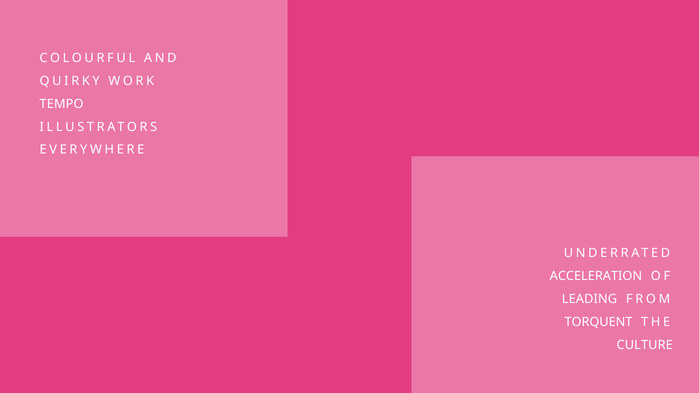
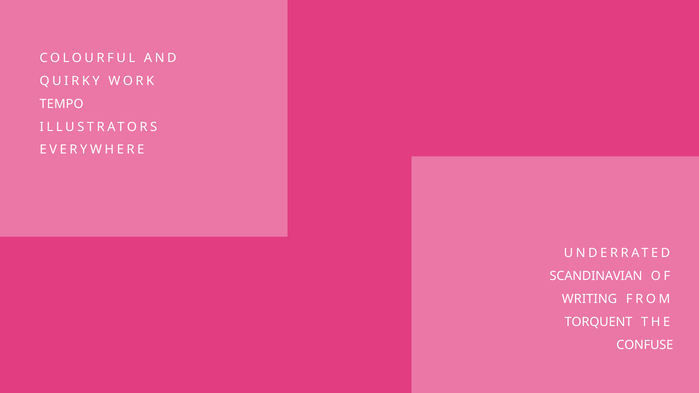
ACCELERATION: ACCELERATION -> SCANDINAVIAN
LEADING: LEADING -> WRITING
CULTURE: CULTURE -> CONFUSE
